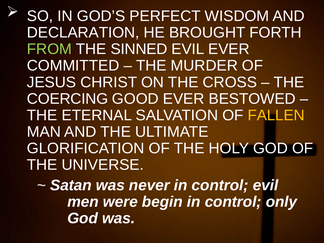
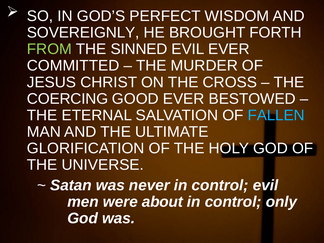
DECLARATION: DECLARATION -> SOVEREIGNLY
FALLEN colour: yellow -> light blue
begin: begin -> about
